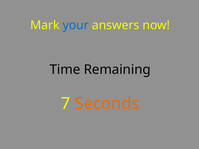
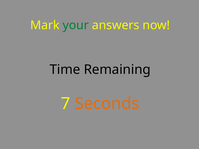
your colour: blue -> green
